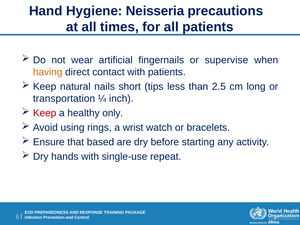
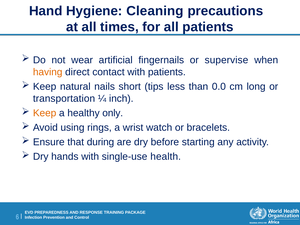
Neisseria: Neisseria -> Cleaning
2.5: 2.5 -> 0.0
Keep at (45, 113) colour: red -> orange
based: based -> during
repeat: repeat -> health
